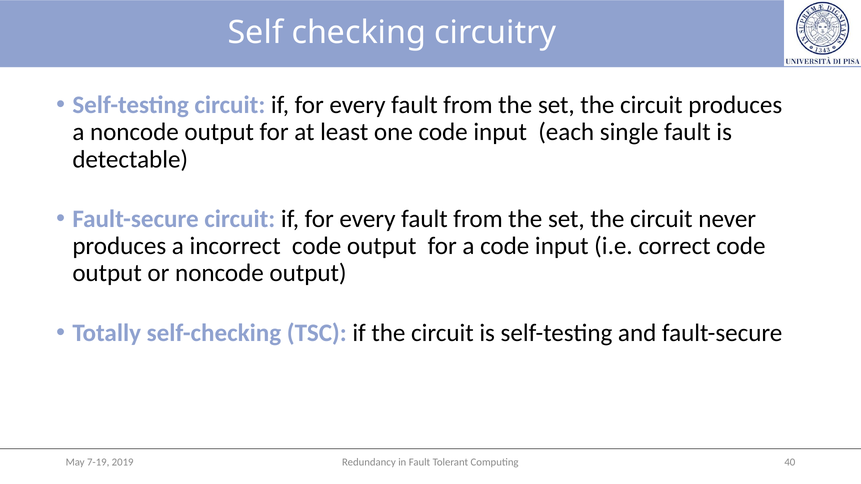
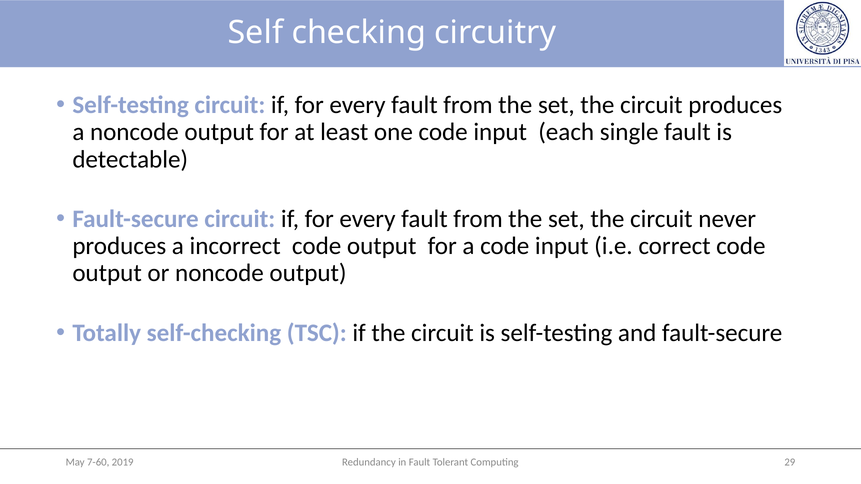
40: 40 -> 29
7-19: 7-19 -> 7-60
